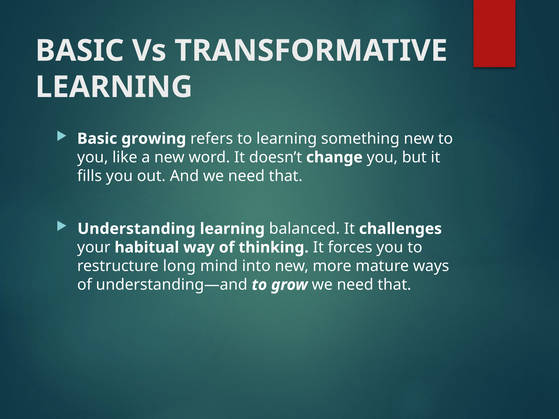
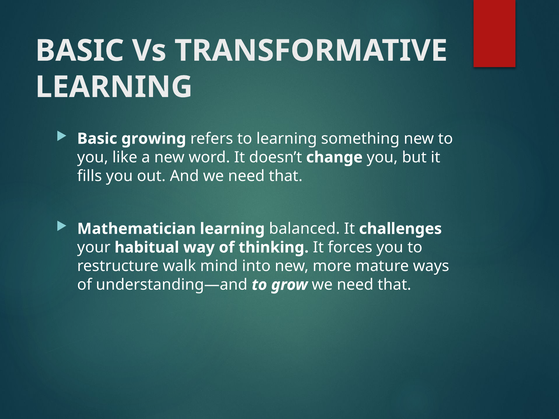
Understanding: Understanding -> Mathematician
long: long -> walk
